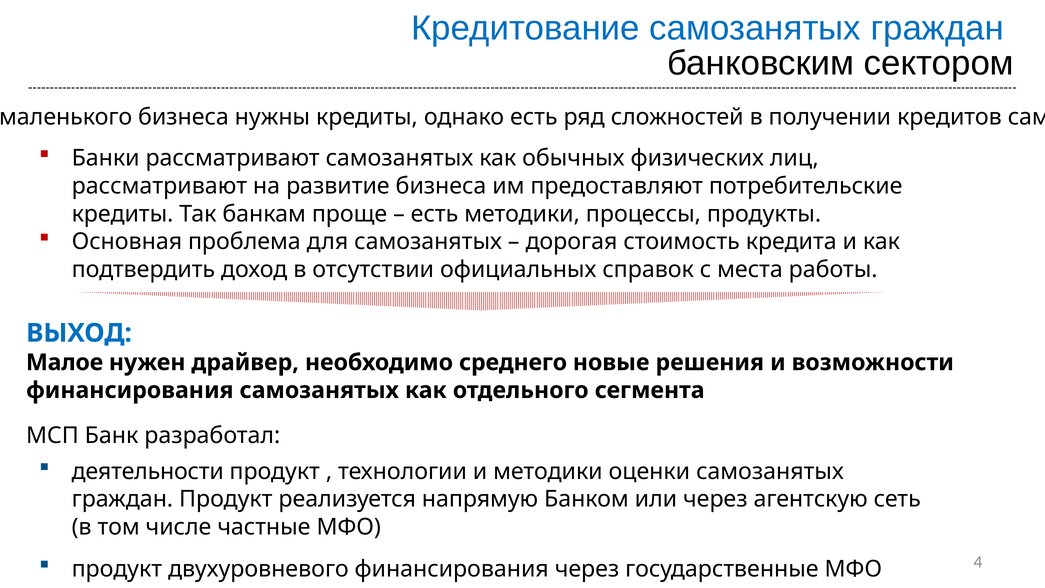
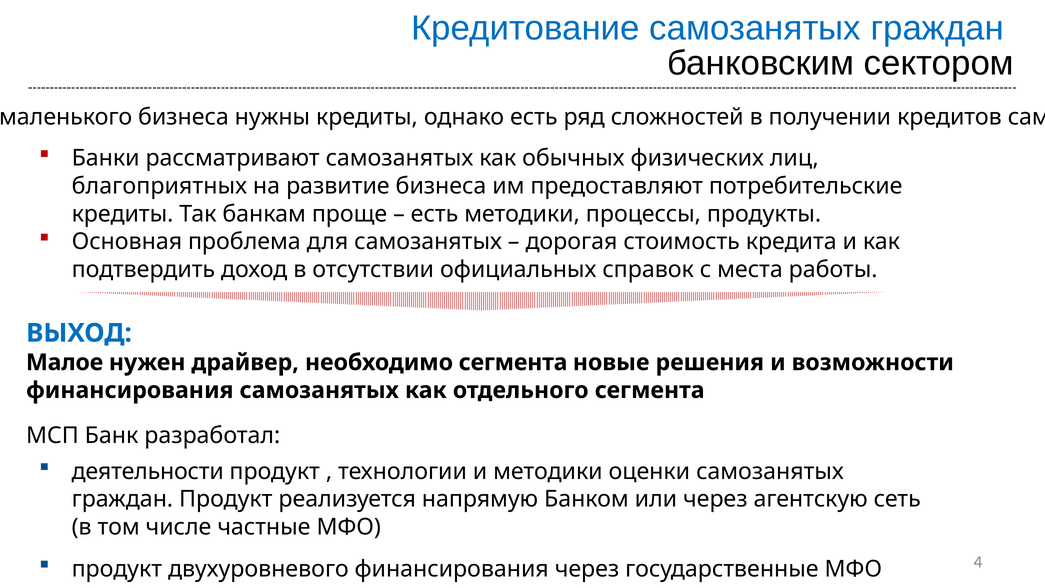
рассматривают at (159, 186): рассматривают -> благоприятных
необходимо среднего: среднего -> сегмента
